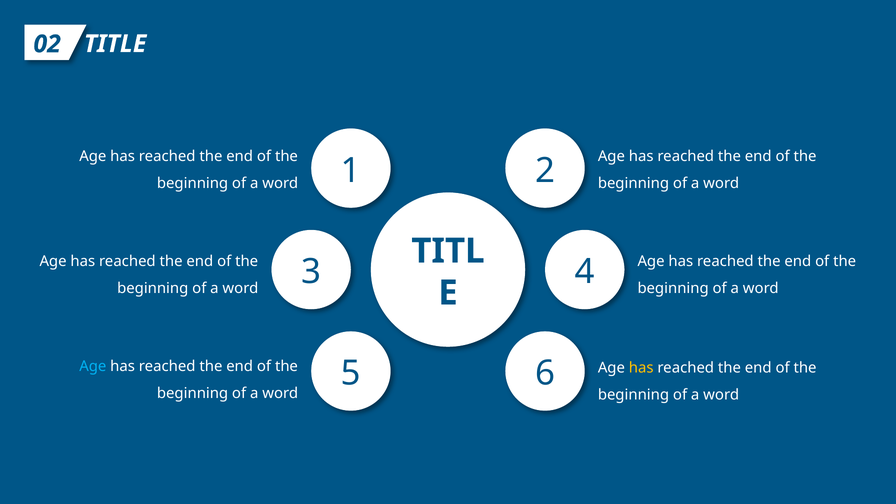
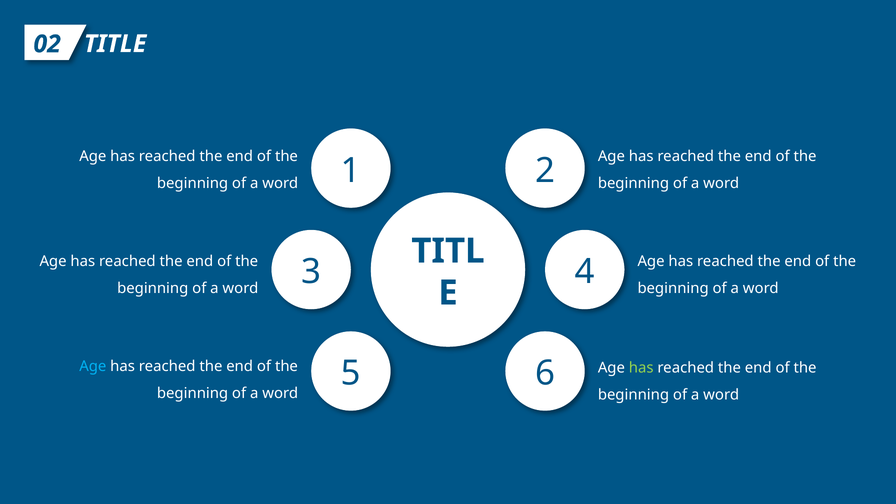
has at (641, 368) colour: yellow -> light green
